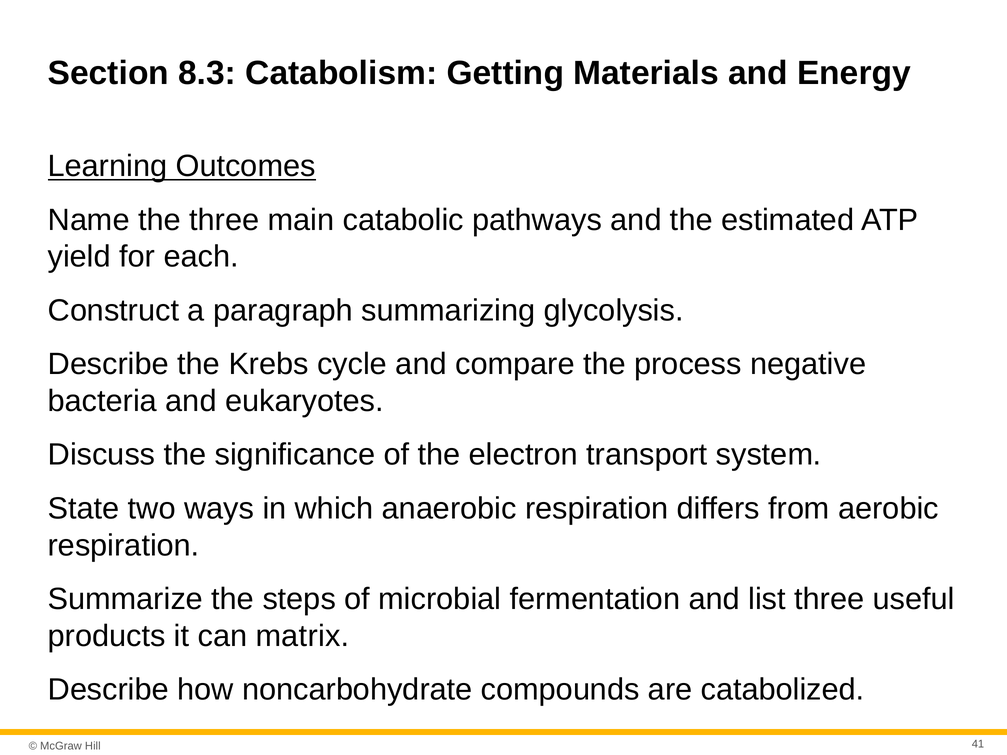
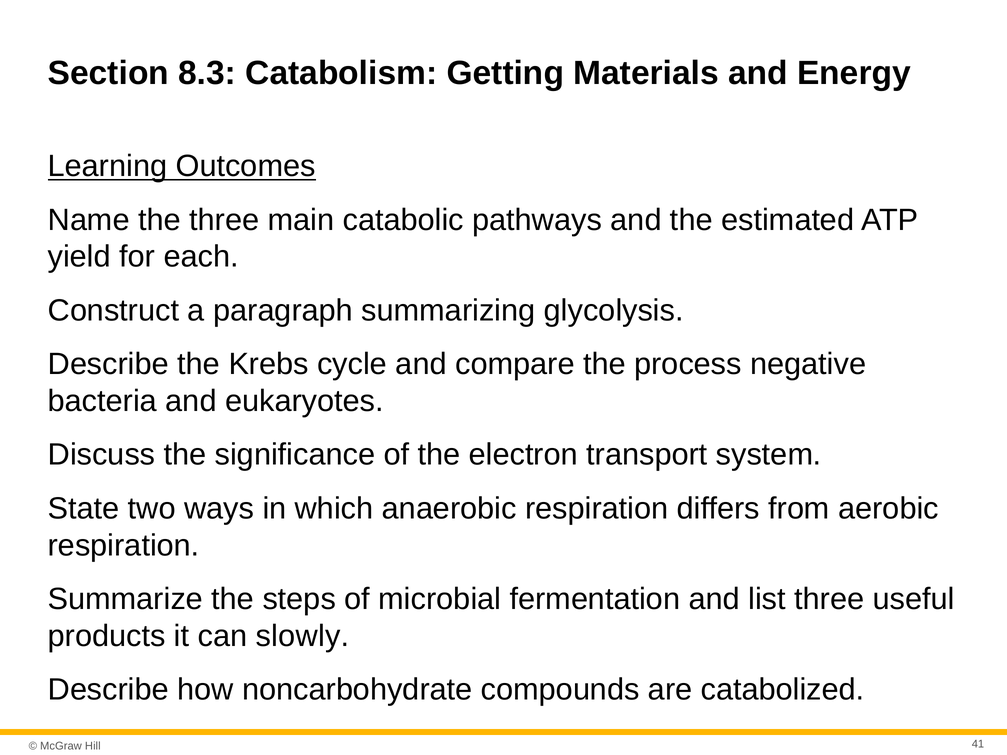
matrix: matrix -> slowly
